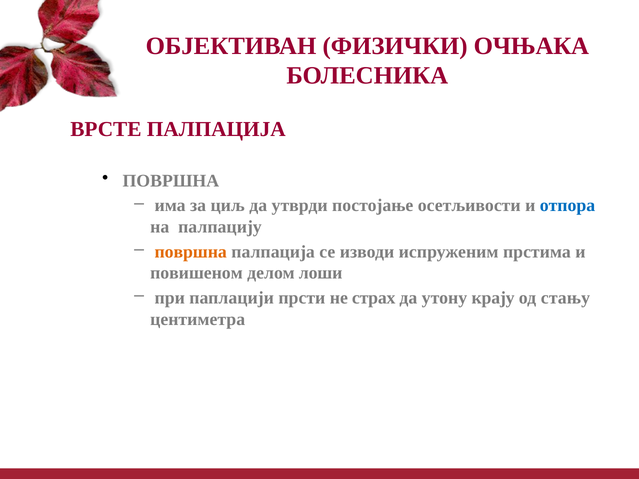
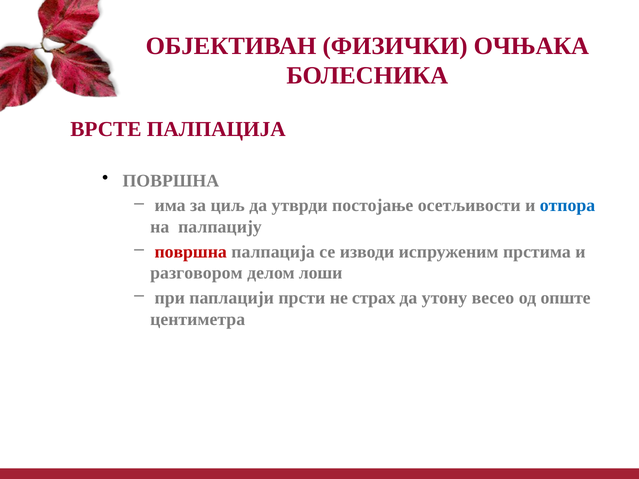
површна at (191, 252) colour: orange -> red
повишеном: повишеном -> разговором
крају: крају -> весео
стању: стању -> опште
